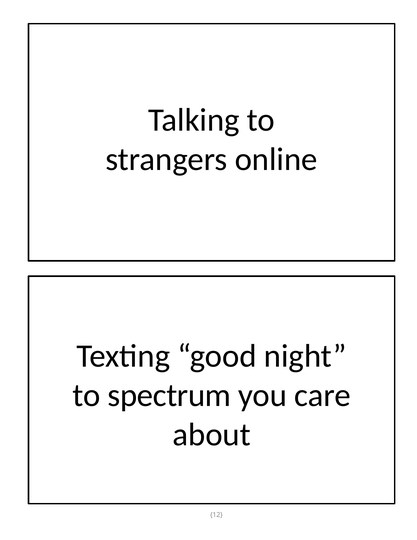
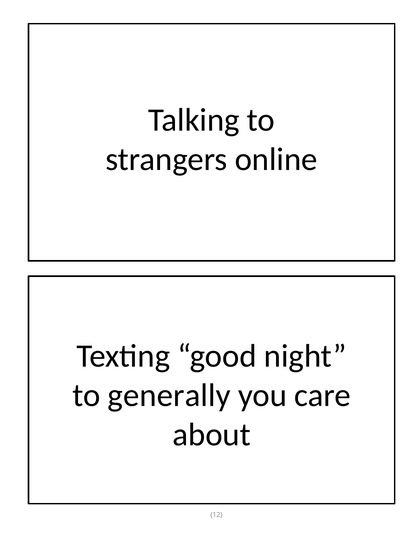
spectrum: spectrum -> generally
